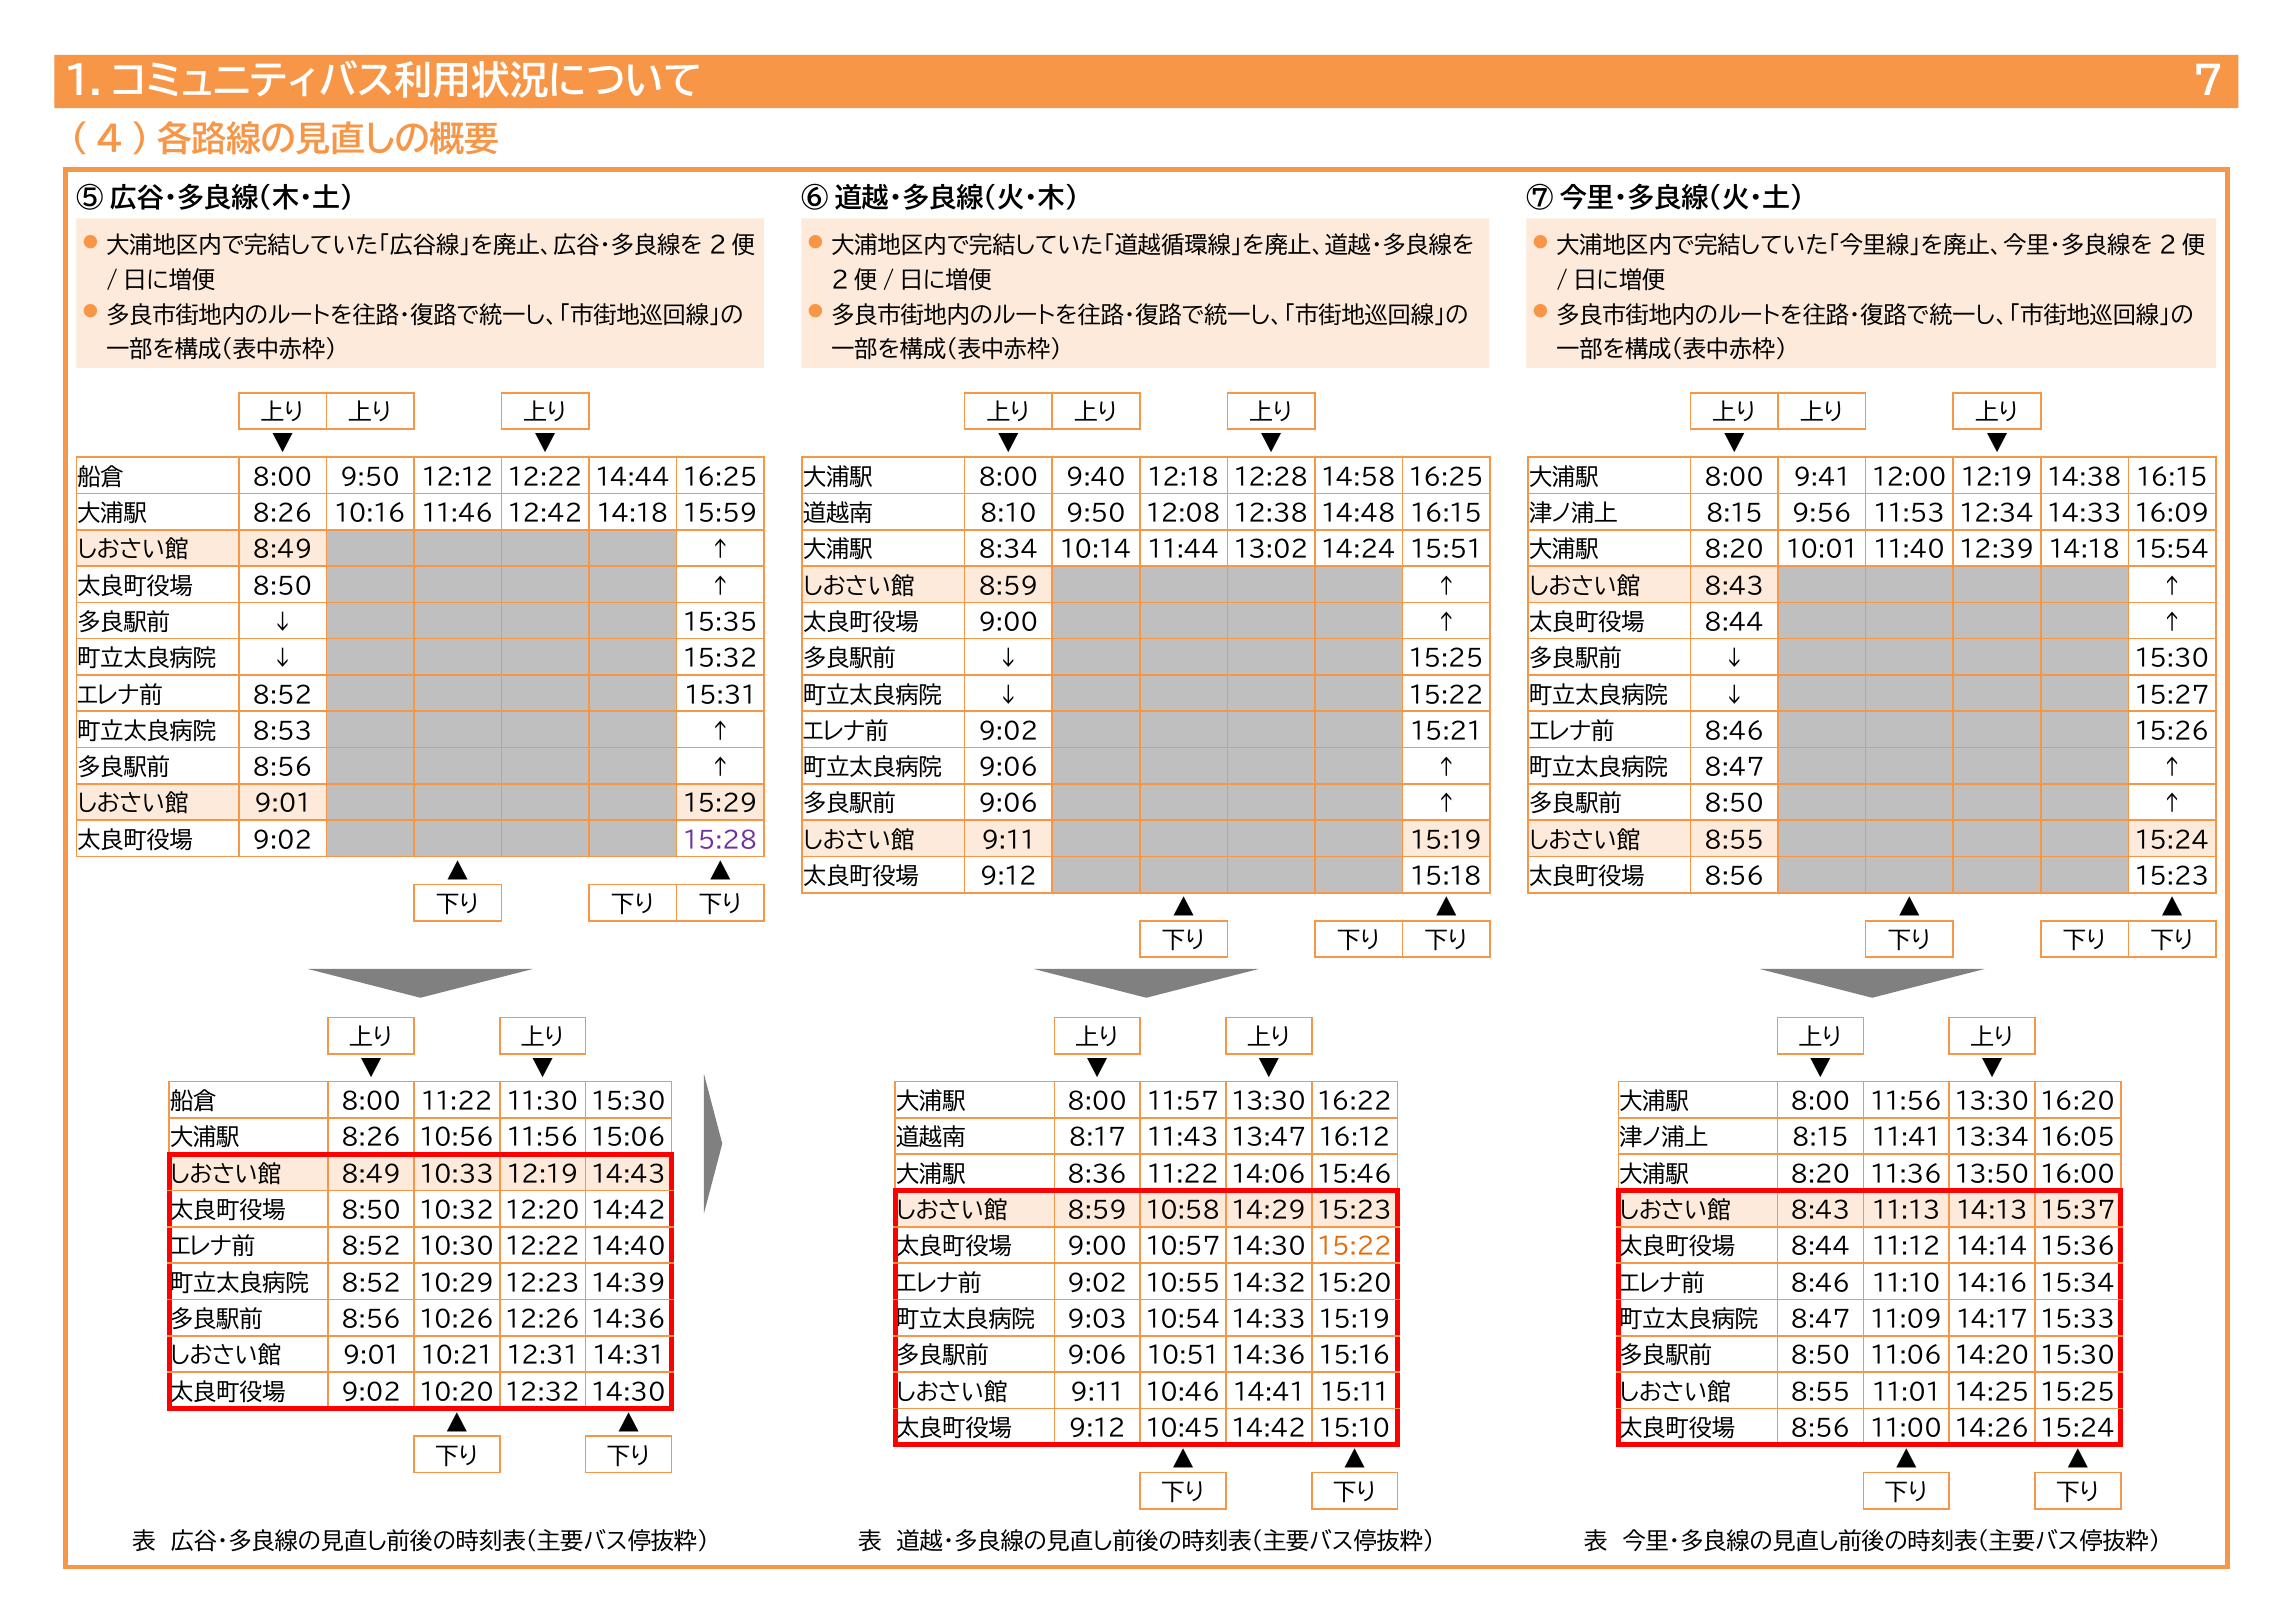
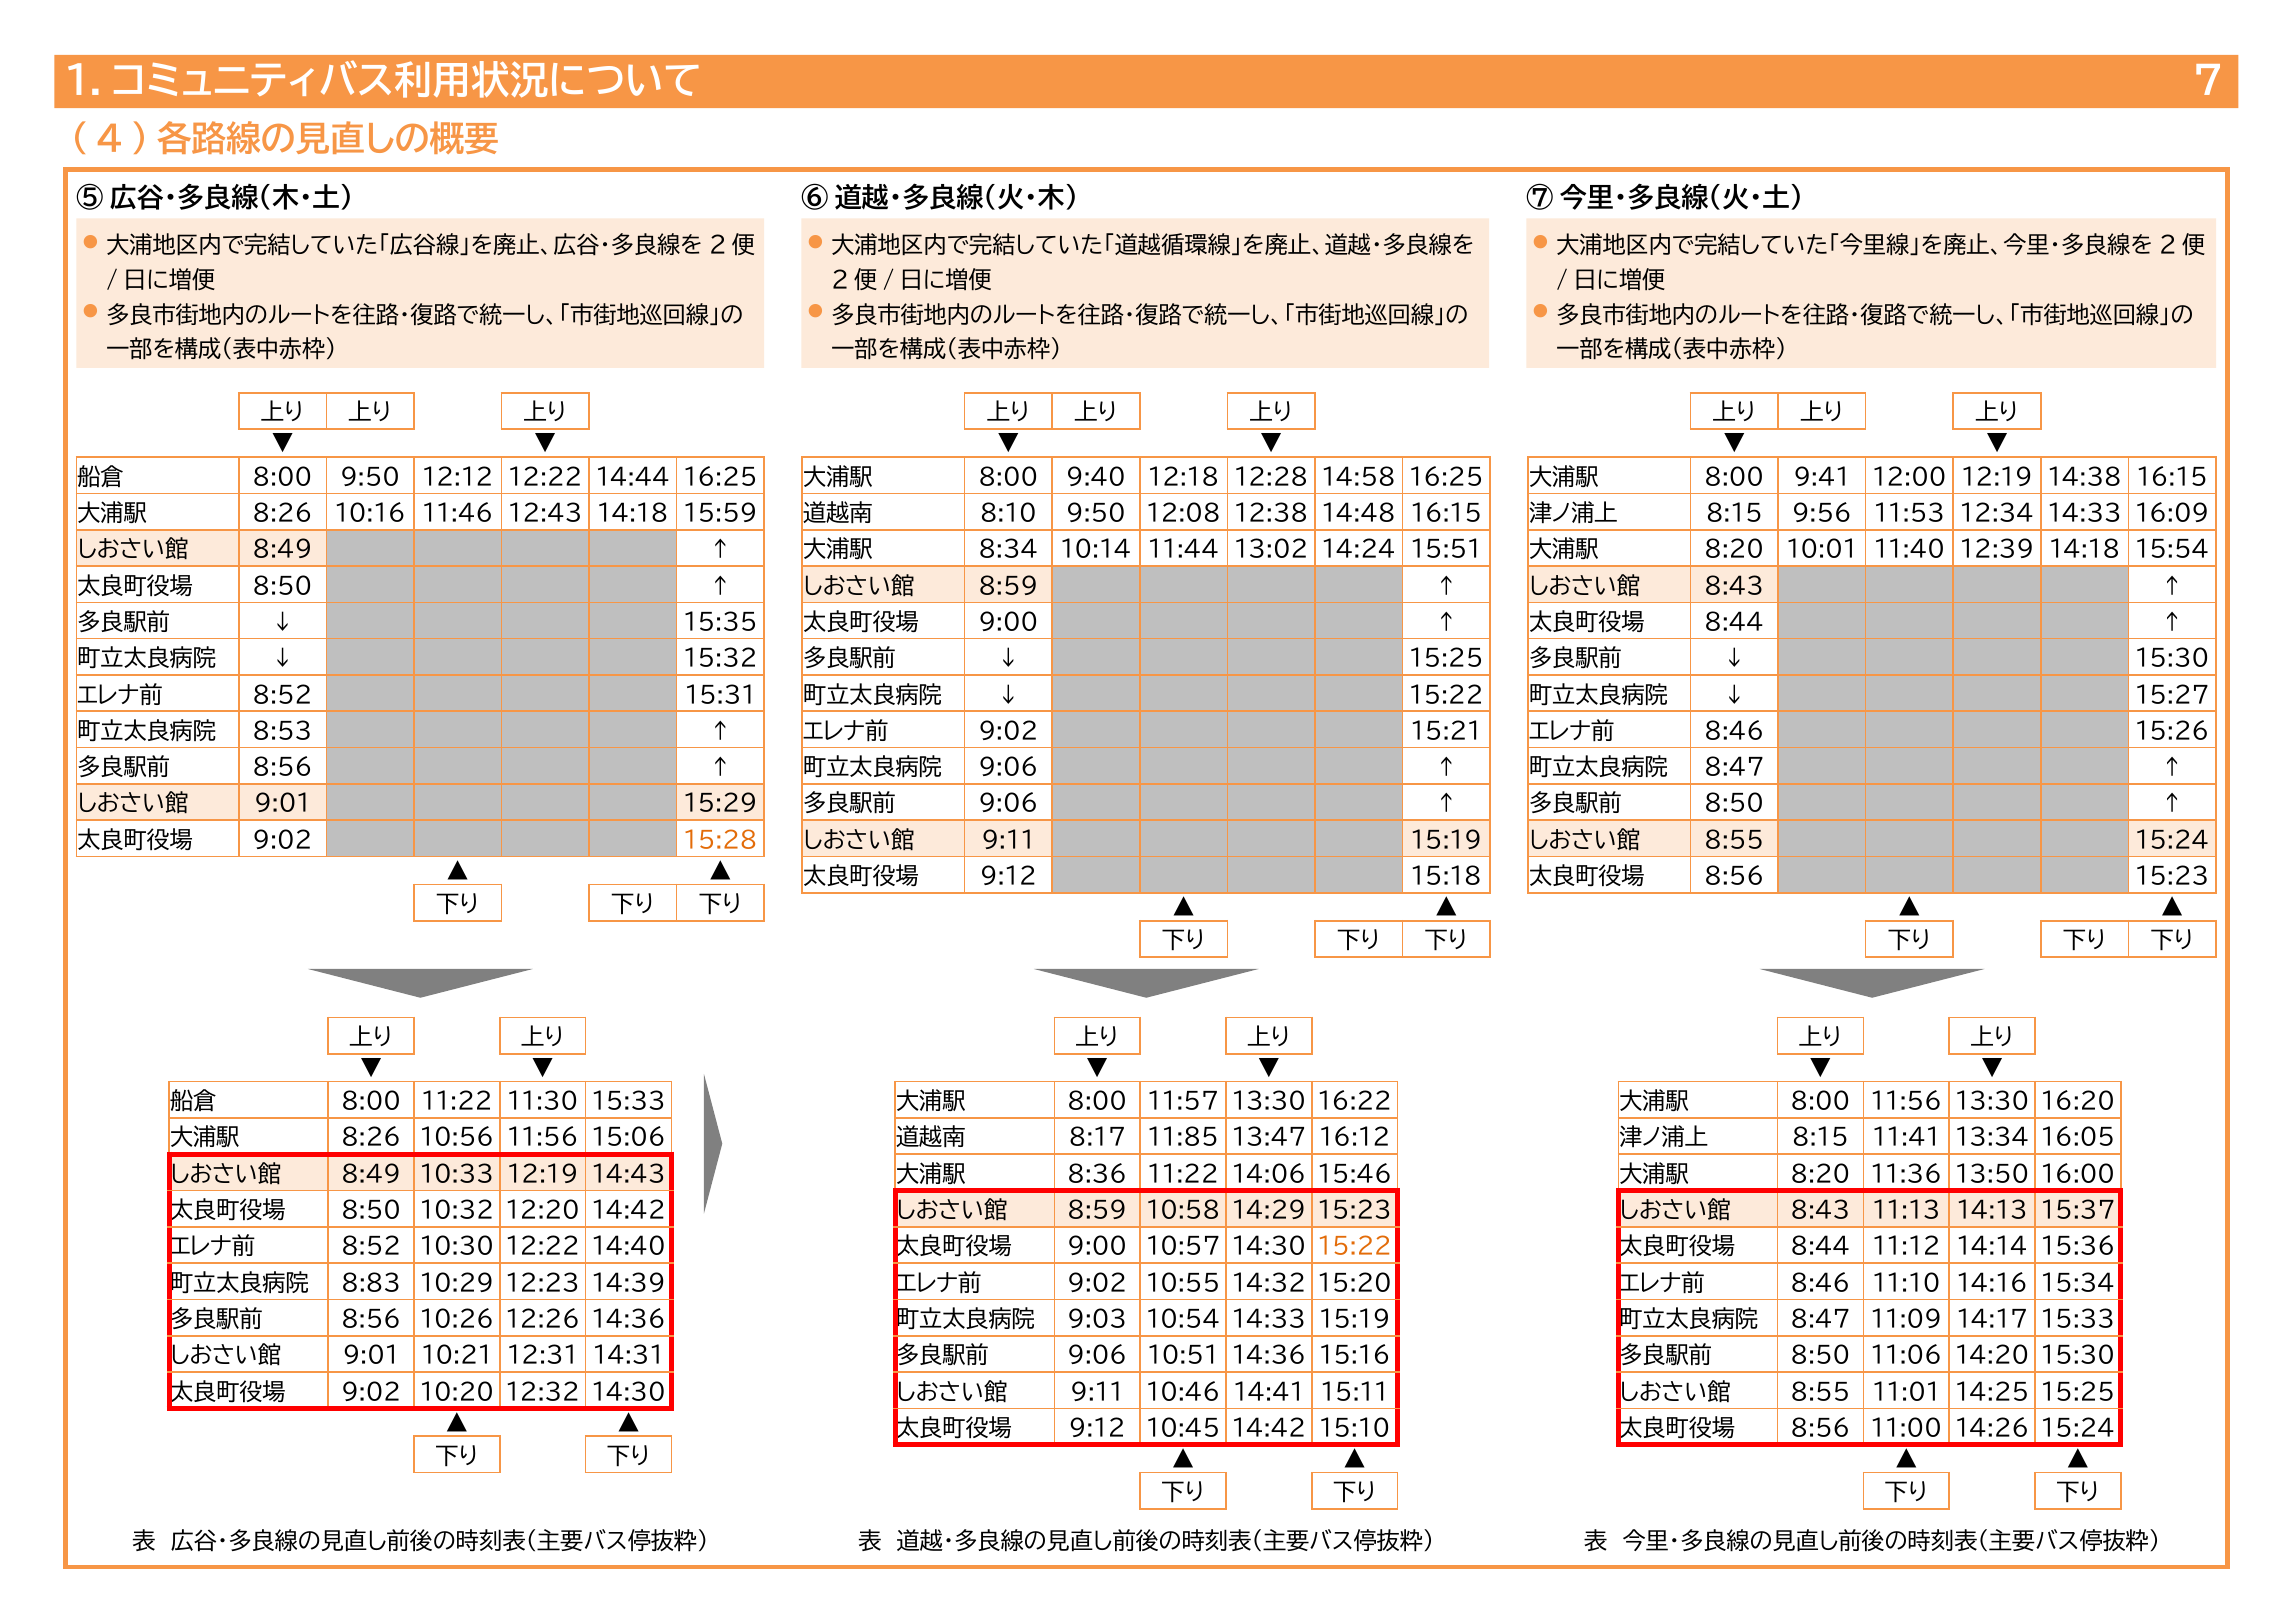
12:42: 12:42 -> 12:43
15:28 colour: purple -> orange
11:30 15:30: 15:30 -> 15:33
11:43: 11:43 -> 11:85
8:52 at (371, 1283): 8:52 -> 8:83
